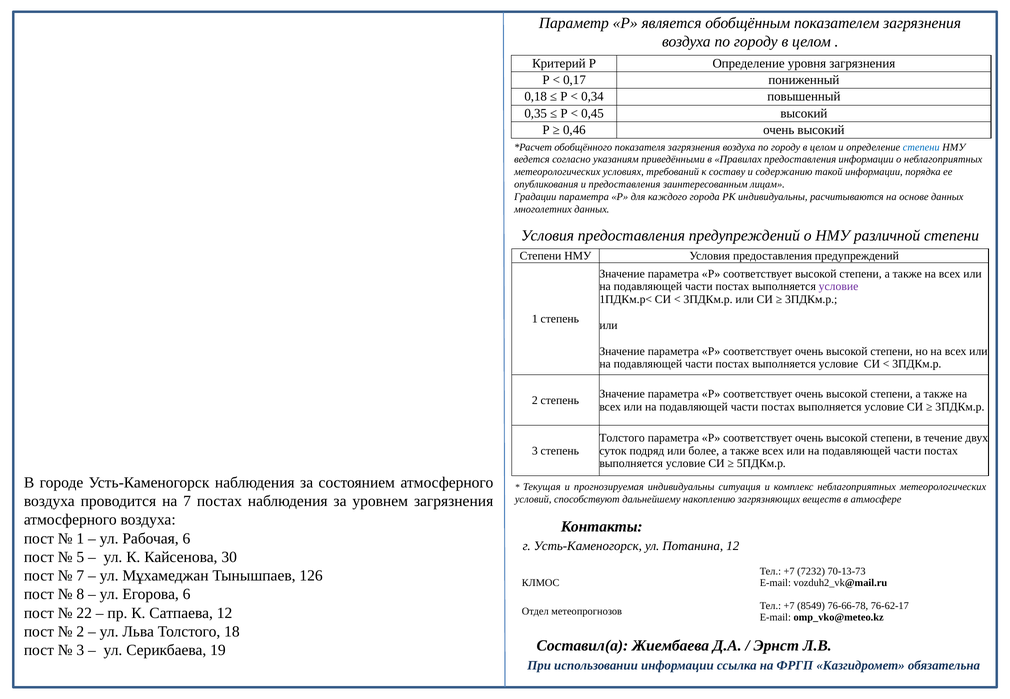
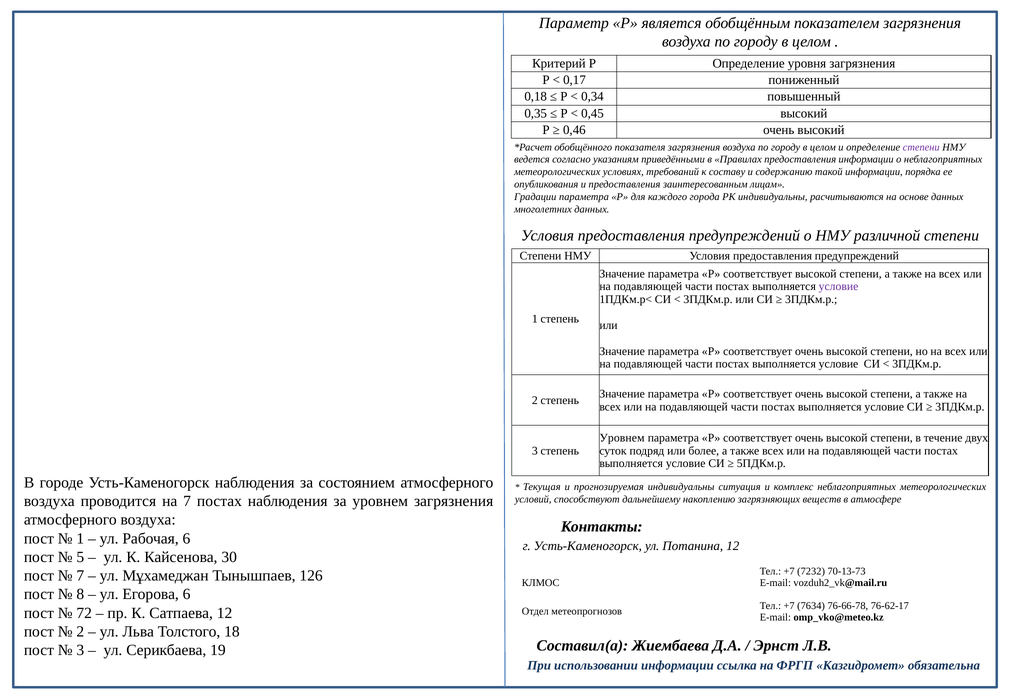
степени at (921, 147) colour: blue -> purple
Толстого at (622, 438): Толстого -> Уровнем
8549: 8549 -> 7634
22: 22 -> 72
